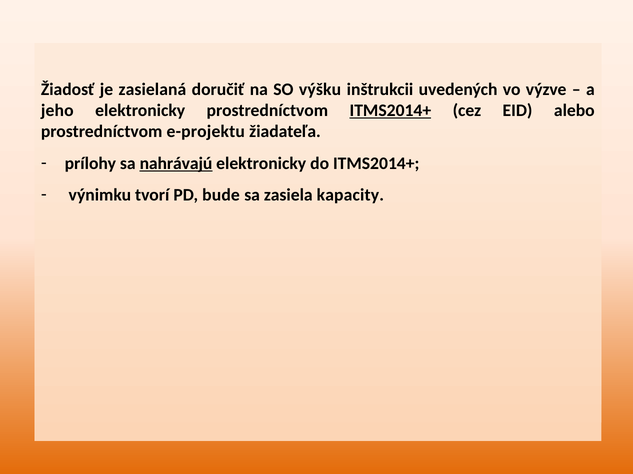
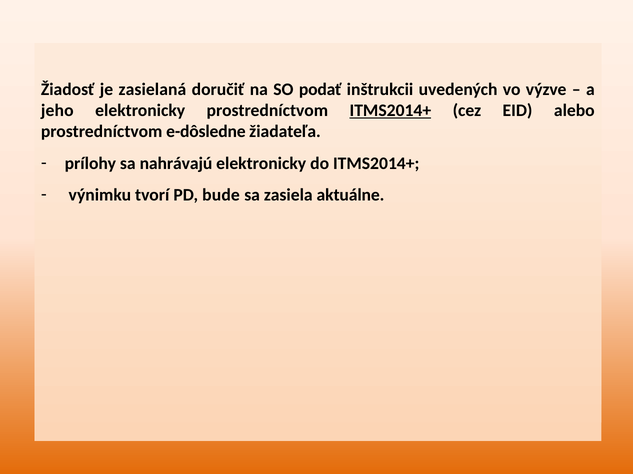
výšku: výšku -> podať
e-projektu: e-projektu -> e-dôsledne
nahrávajú underline: present -> none
kapacity: kapacity -> aktuálne
